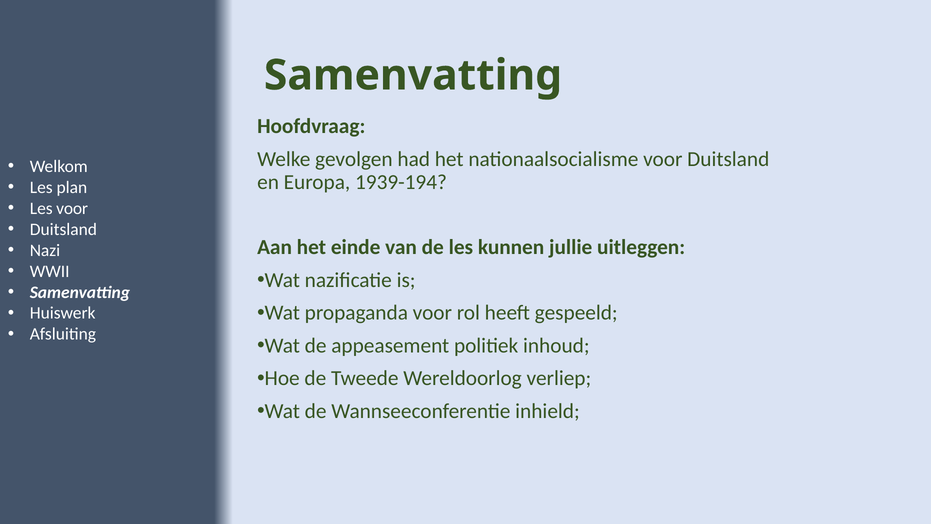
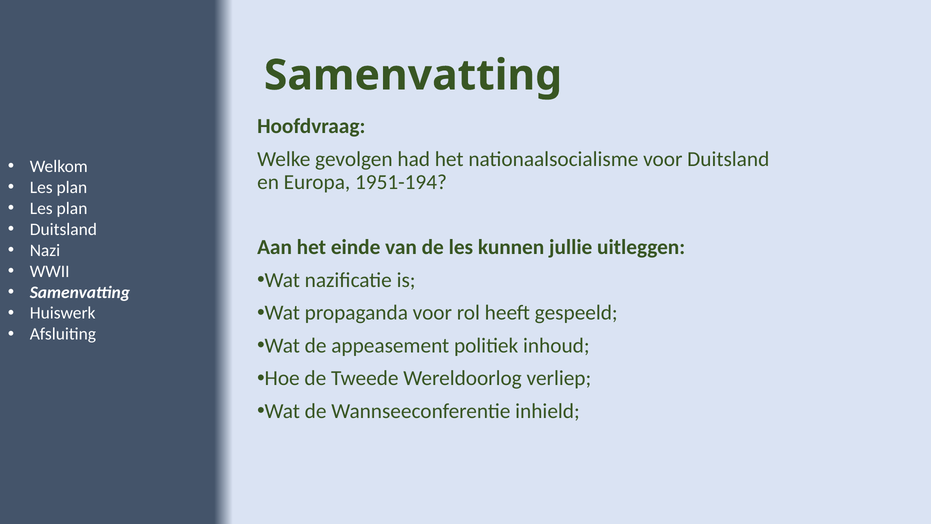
1939-194: 1939-194 -> 1951-194
voor at (72, 208): voor -> plan
